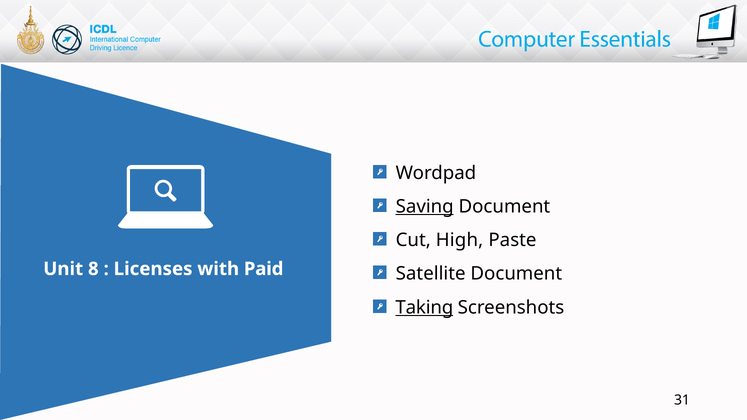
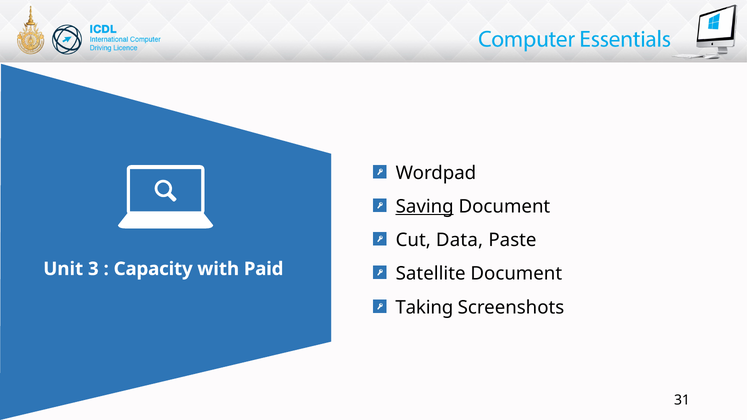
High: High -> Data
8: 8 -> 3
Licenses: Licenses -> Capacity
Taking underline: present -> none
